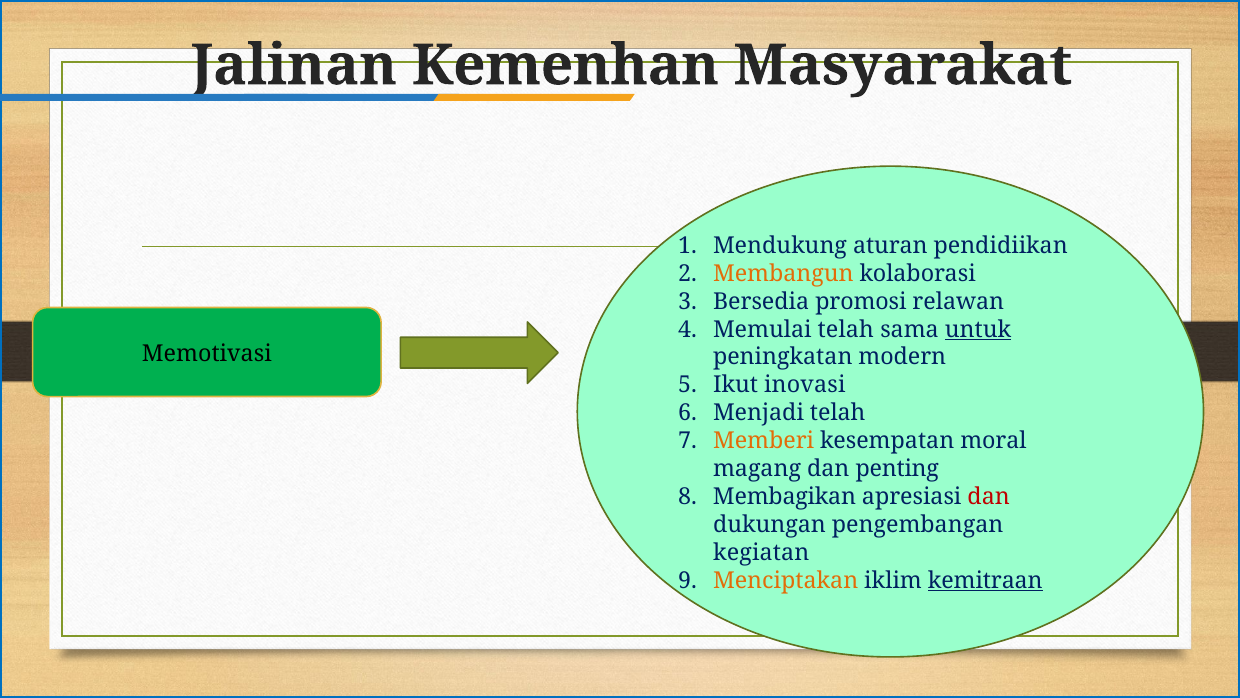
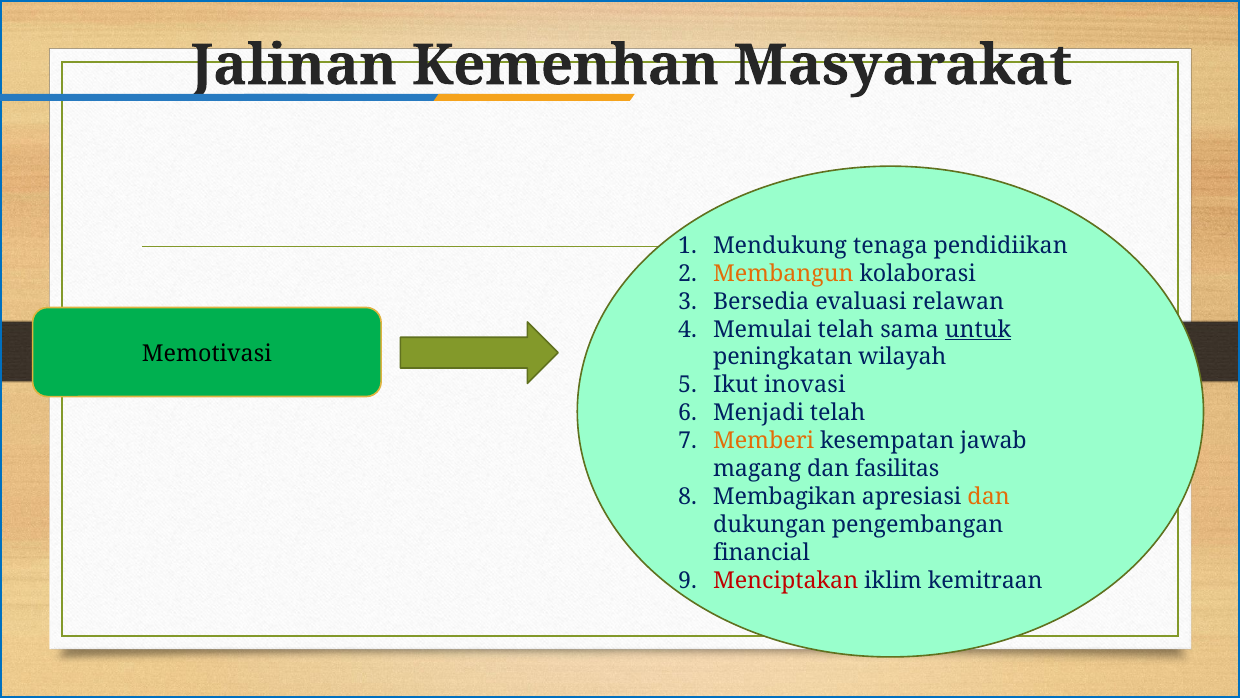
aturan: aturan -> tenaga
promosi: promosi -> evaluasi
modern: modern -> wilayah
moral: moral -> jawab
penting: penting -> fasilitas
dan at (989, 497) colour: red -> orange
kegiatan: kegiatan -> financial
Menciptakan colour: orange -> red
kemitraan underline: present -> none
